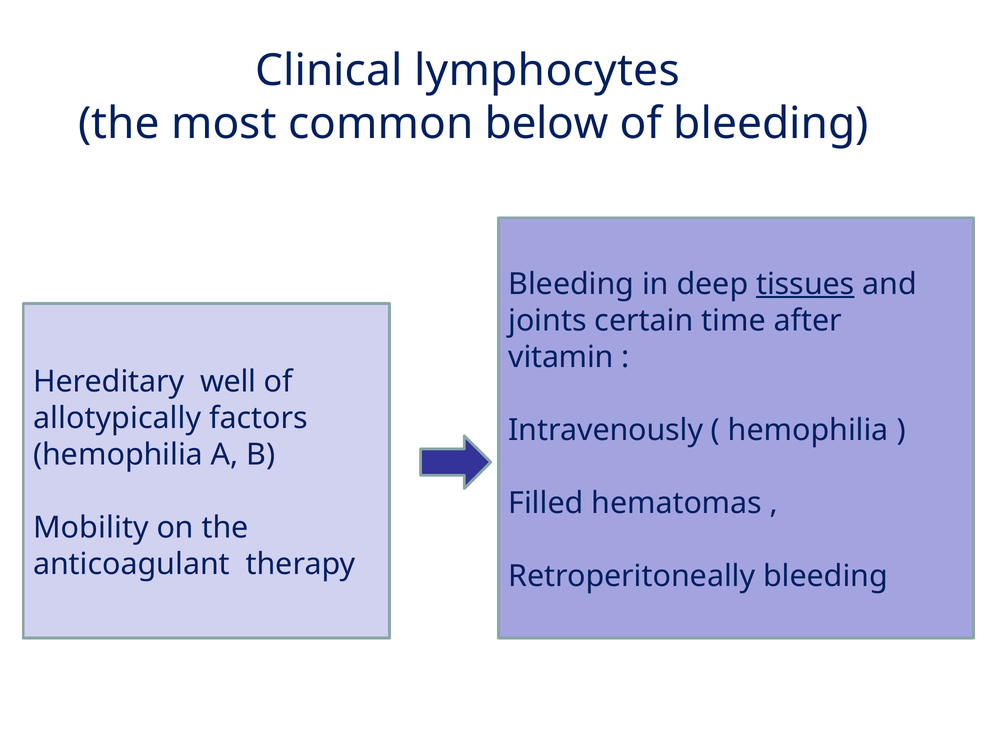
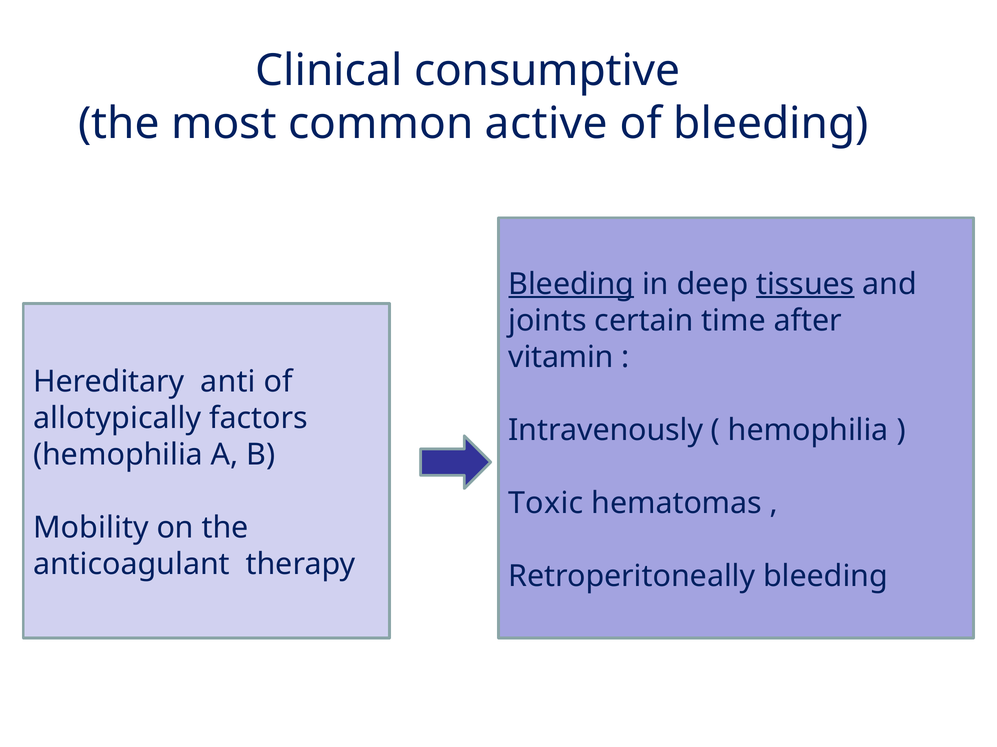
lymphocytes: lymphocytes -> consumptive
below: below -> active
Bleeding at (571, 284) underline: none -> present
well: well -> anti
Filled: Filled -> Toxic
